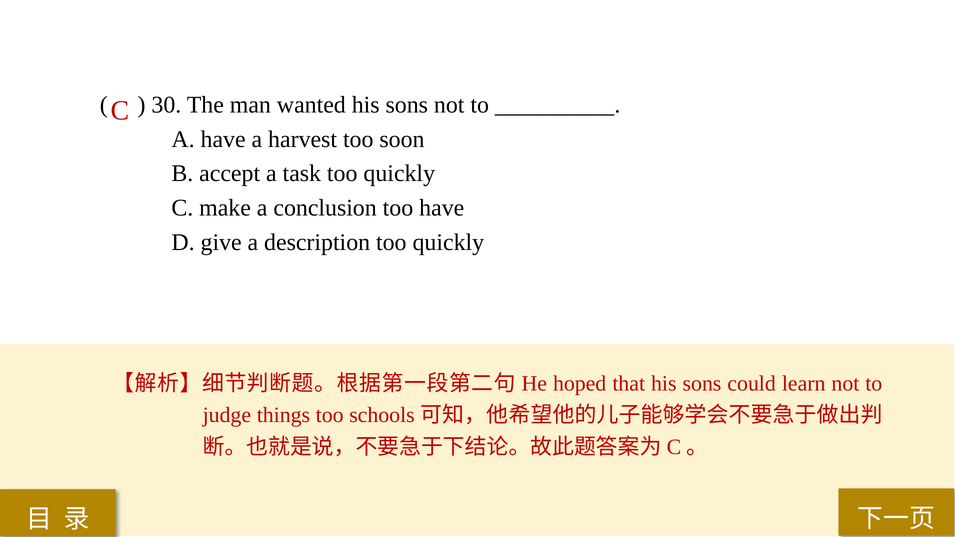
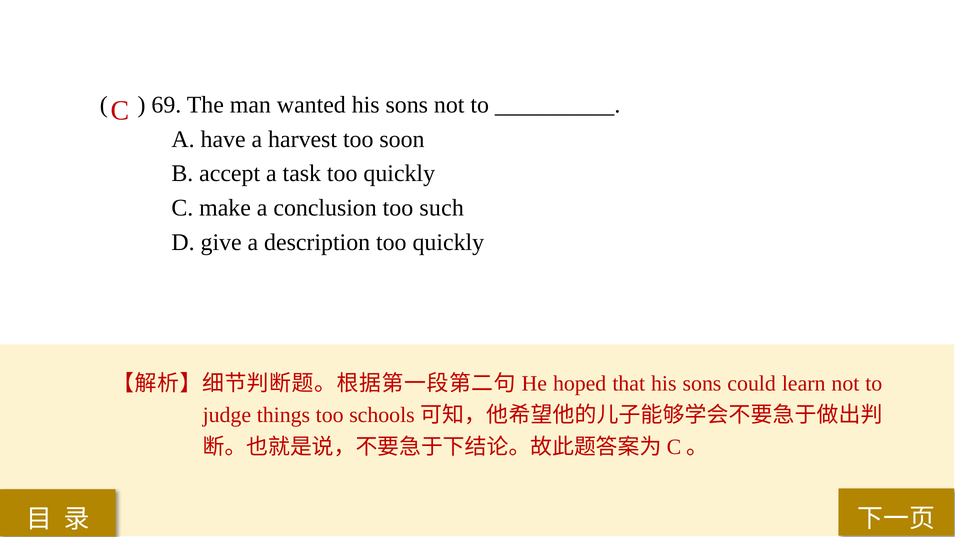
30: 30 -> 69
too have: have -> such
